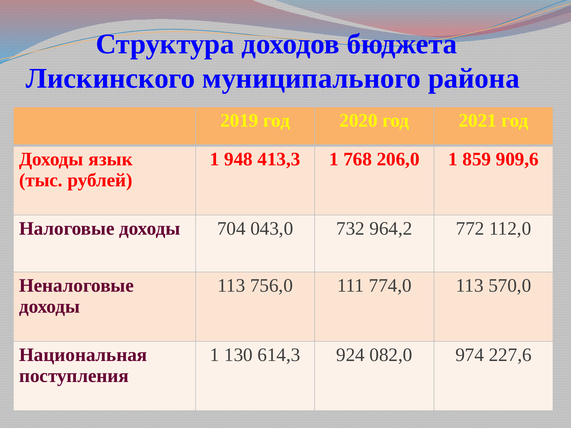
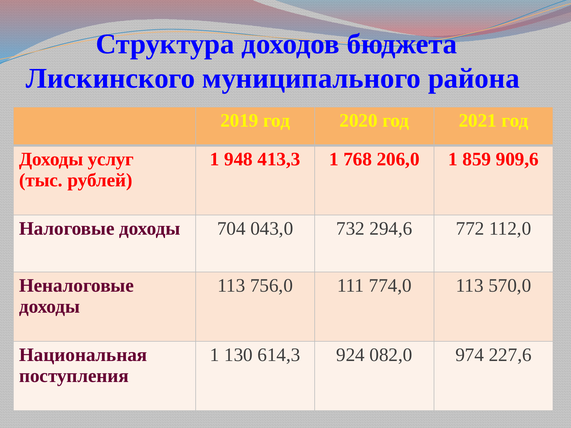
язык: язык -> услуг
964,2: 964,2 -> 294,6
